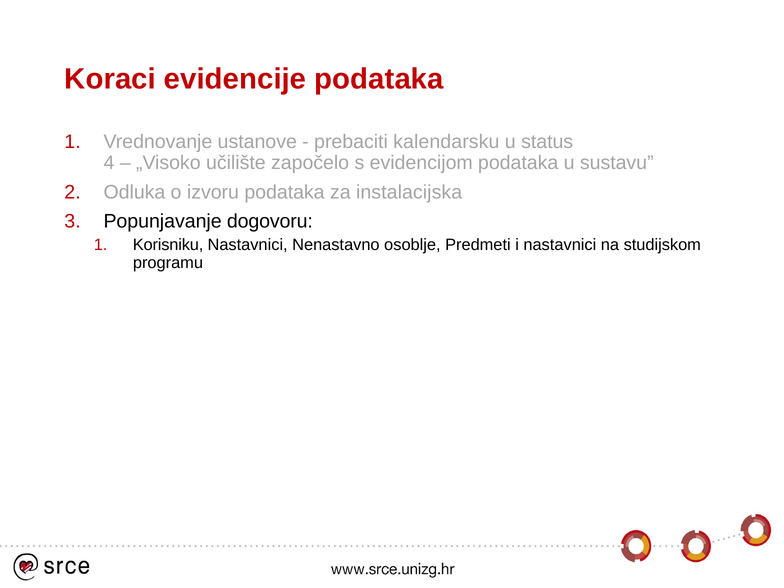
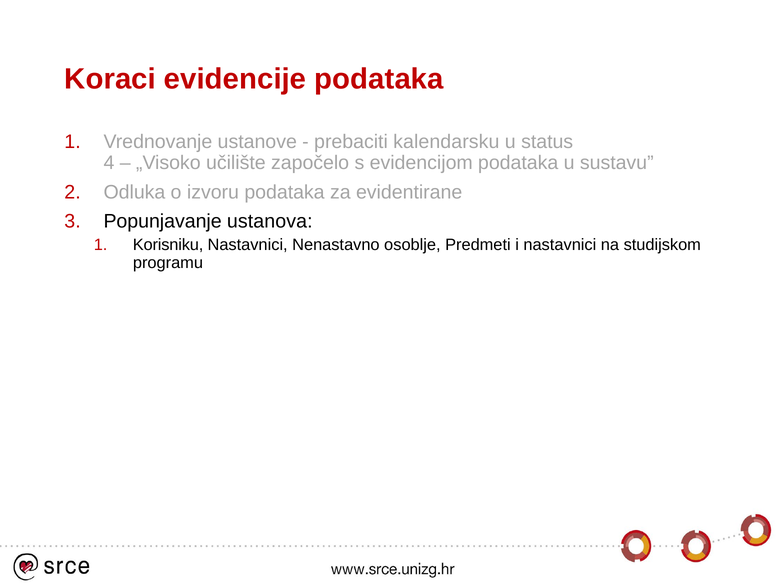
instalacijska: instalacijska -> evidentirane
dogovoru: dogovoru -> ustanova
